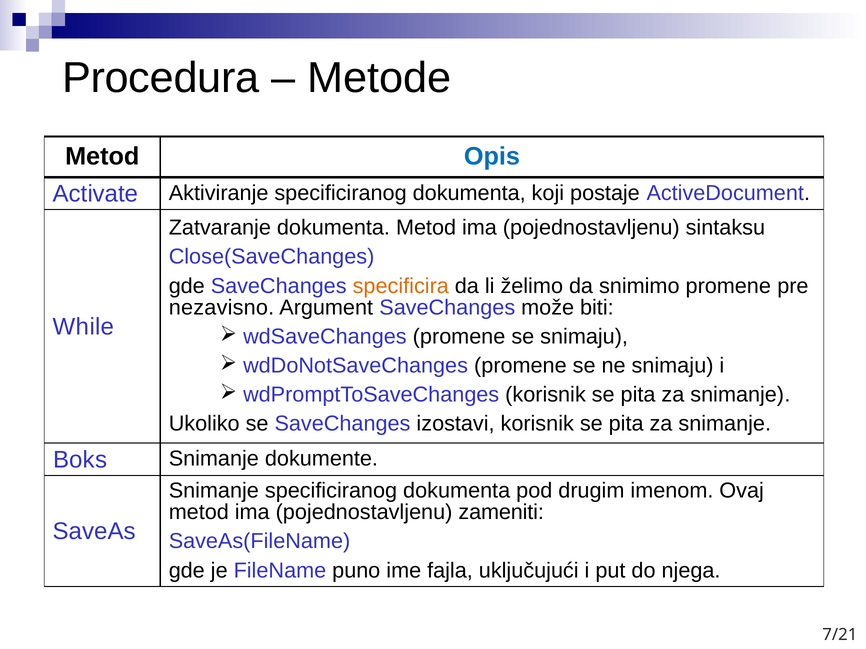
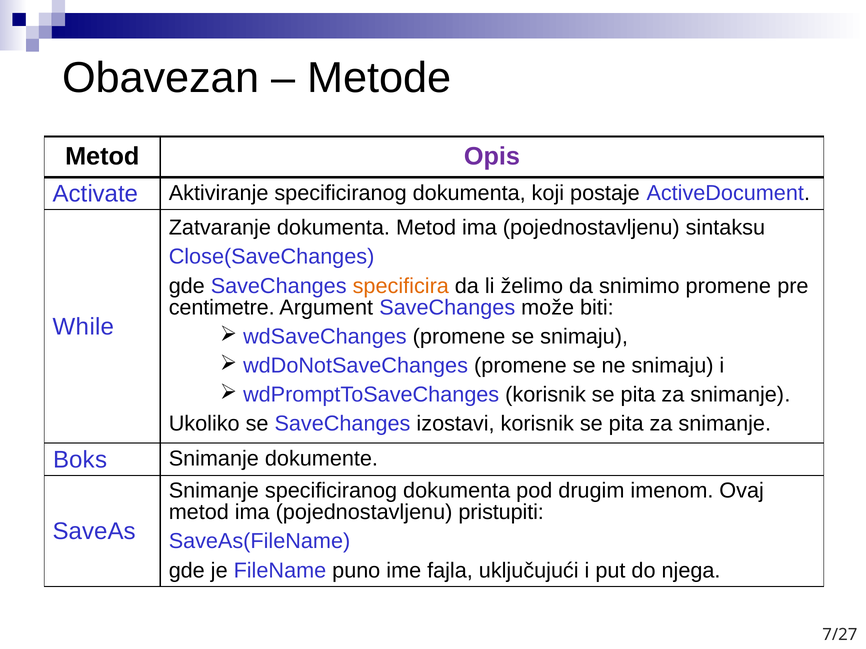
Procedura: Procedura -> Obavezan
Opis colour: blue -> purple
nezavisno: nezavisno -> centimetre
zameniti: zameniti -> pristupiti
7/21: 7/21 -> 7/27
